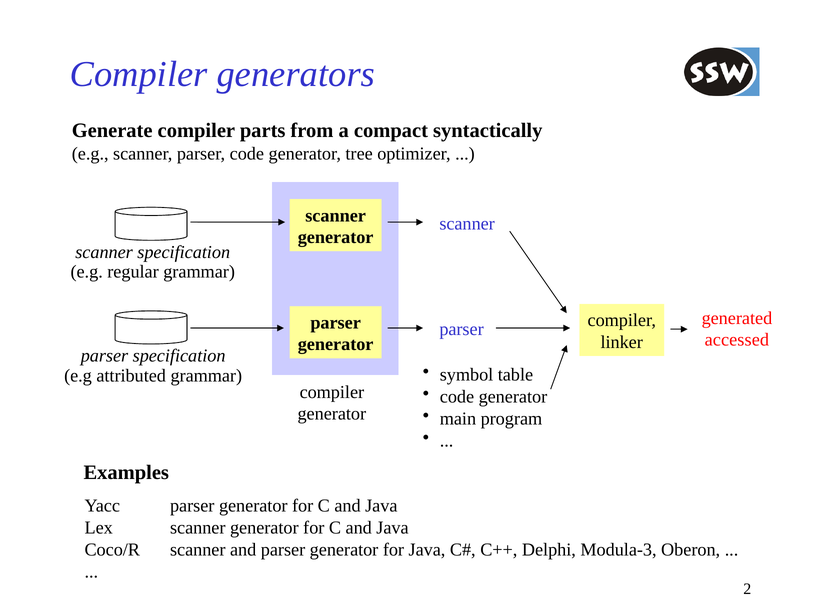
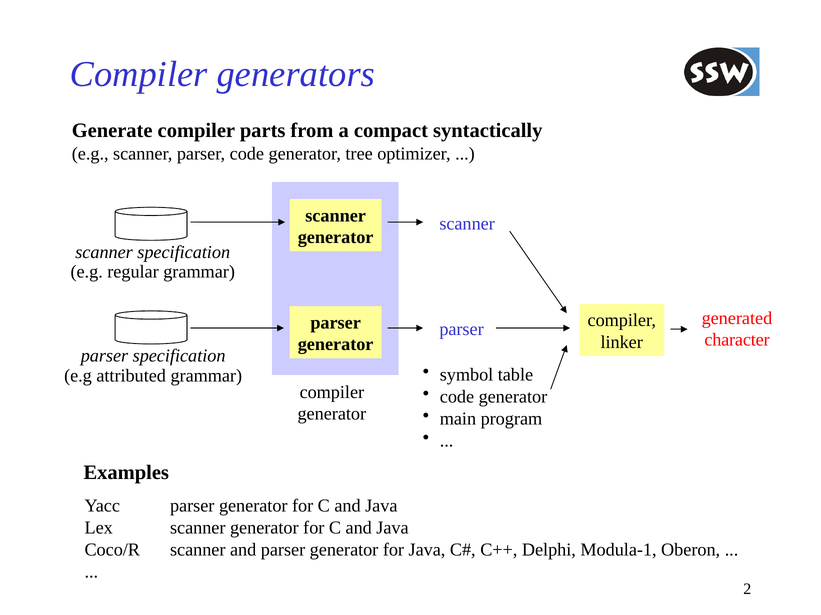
accessed: accessed -> character
Modula-3: Modula-3 -> Modula-1
